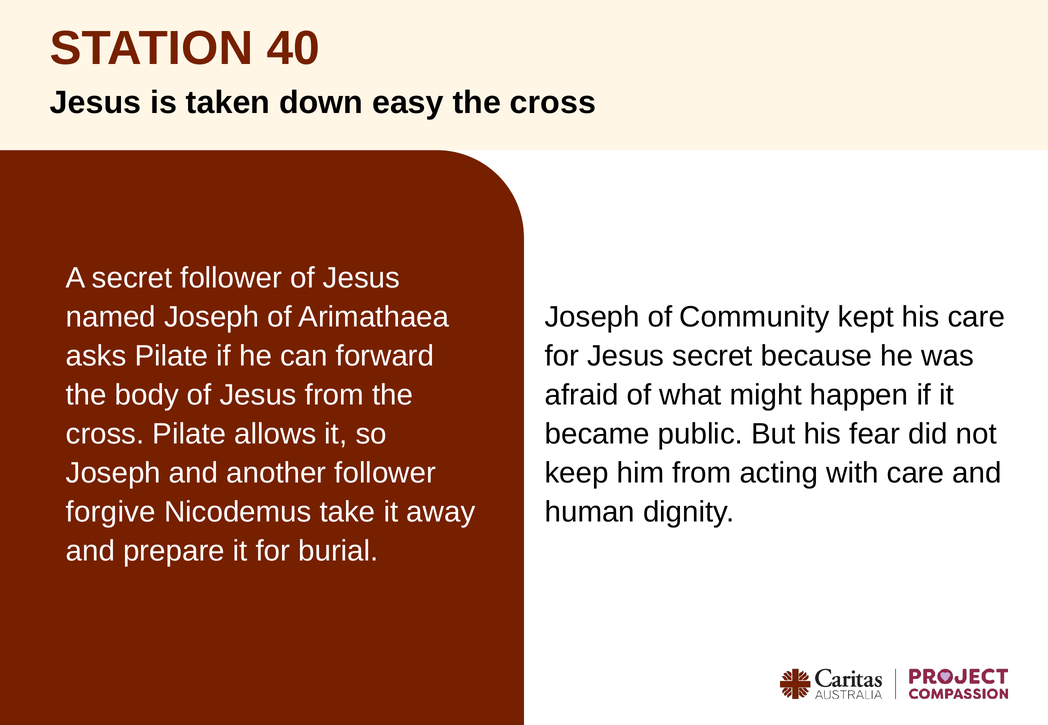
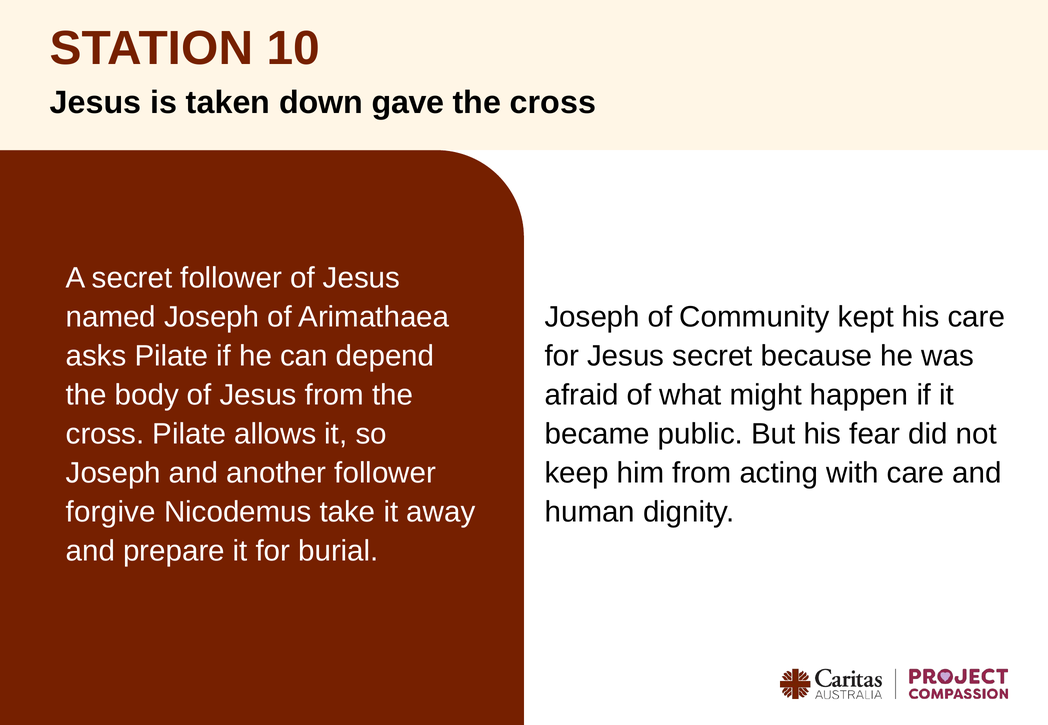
40: 40 -> 10
easy: easy -> gave
forward: forward -> depend
